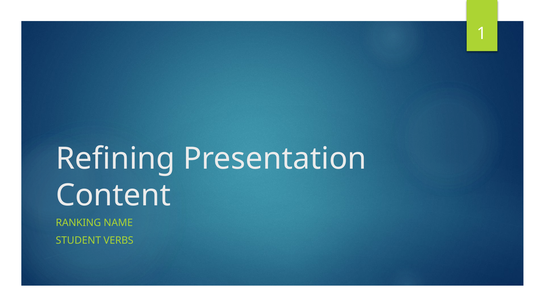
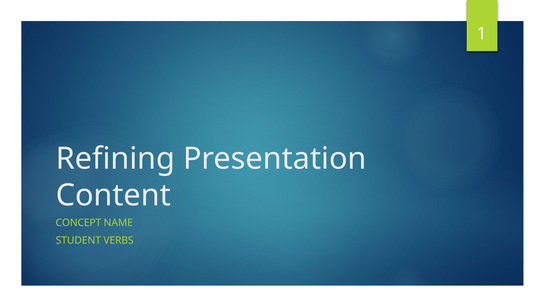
RANKING: RANKING -> CONCEPT
